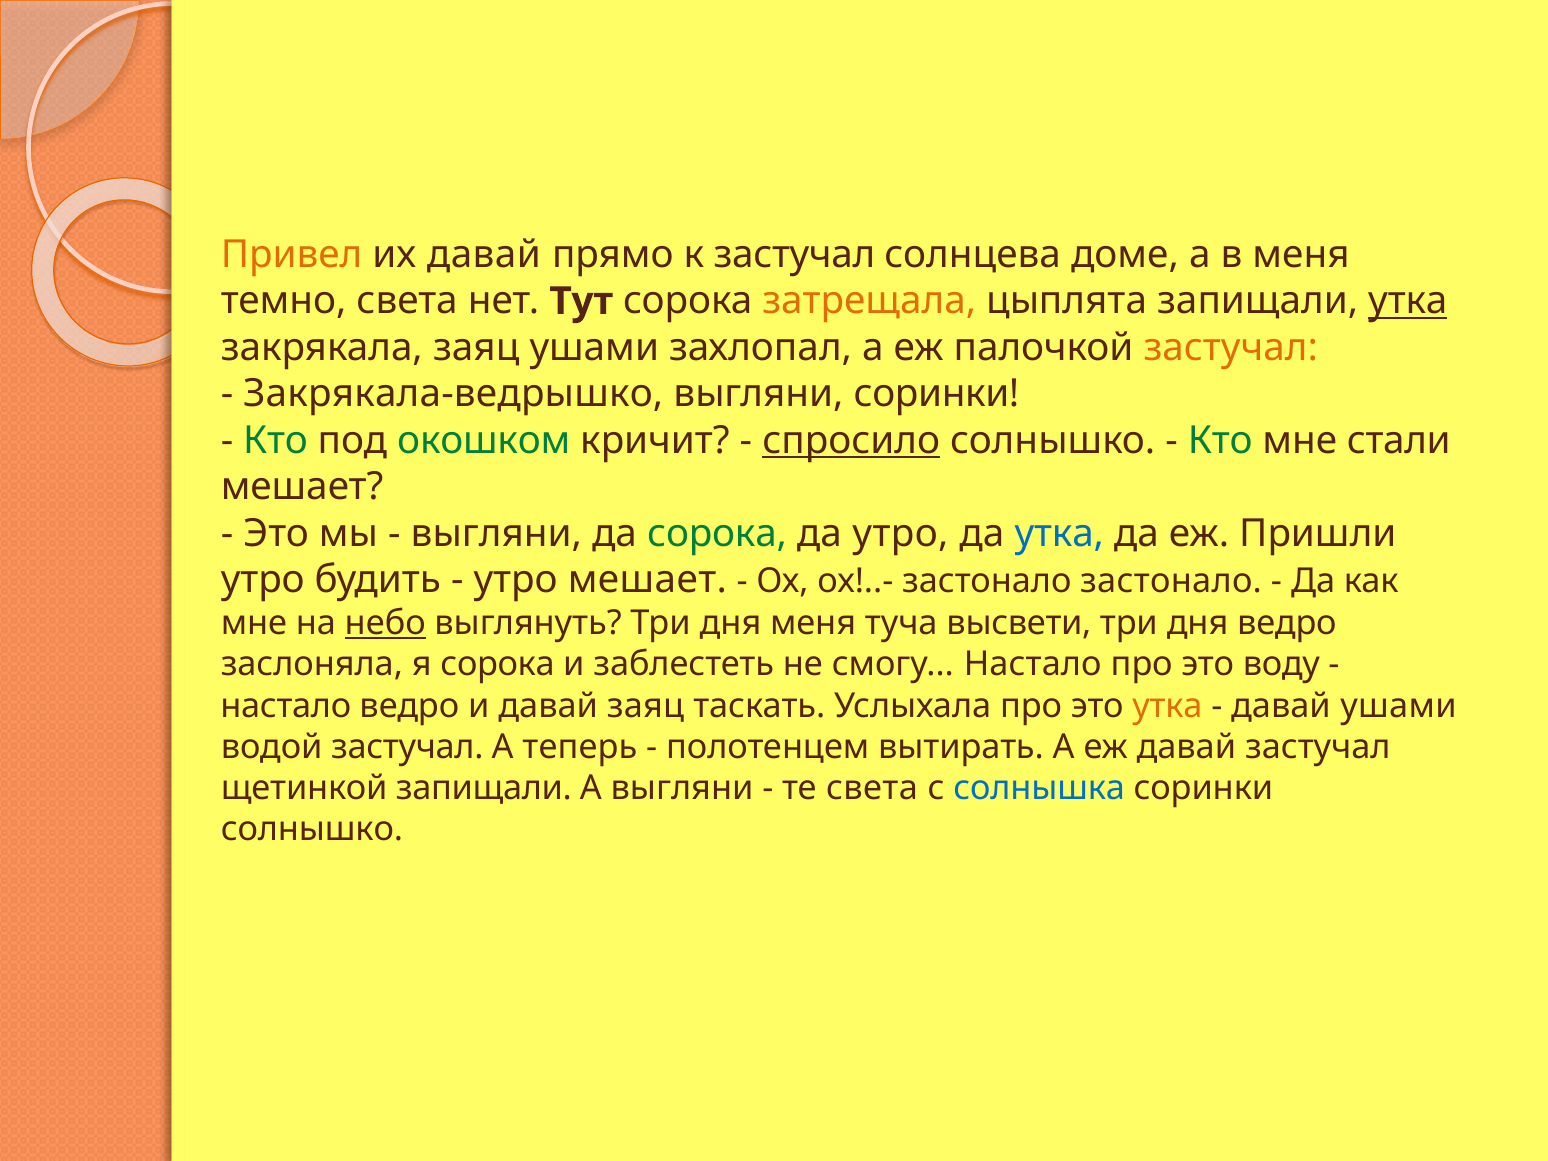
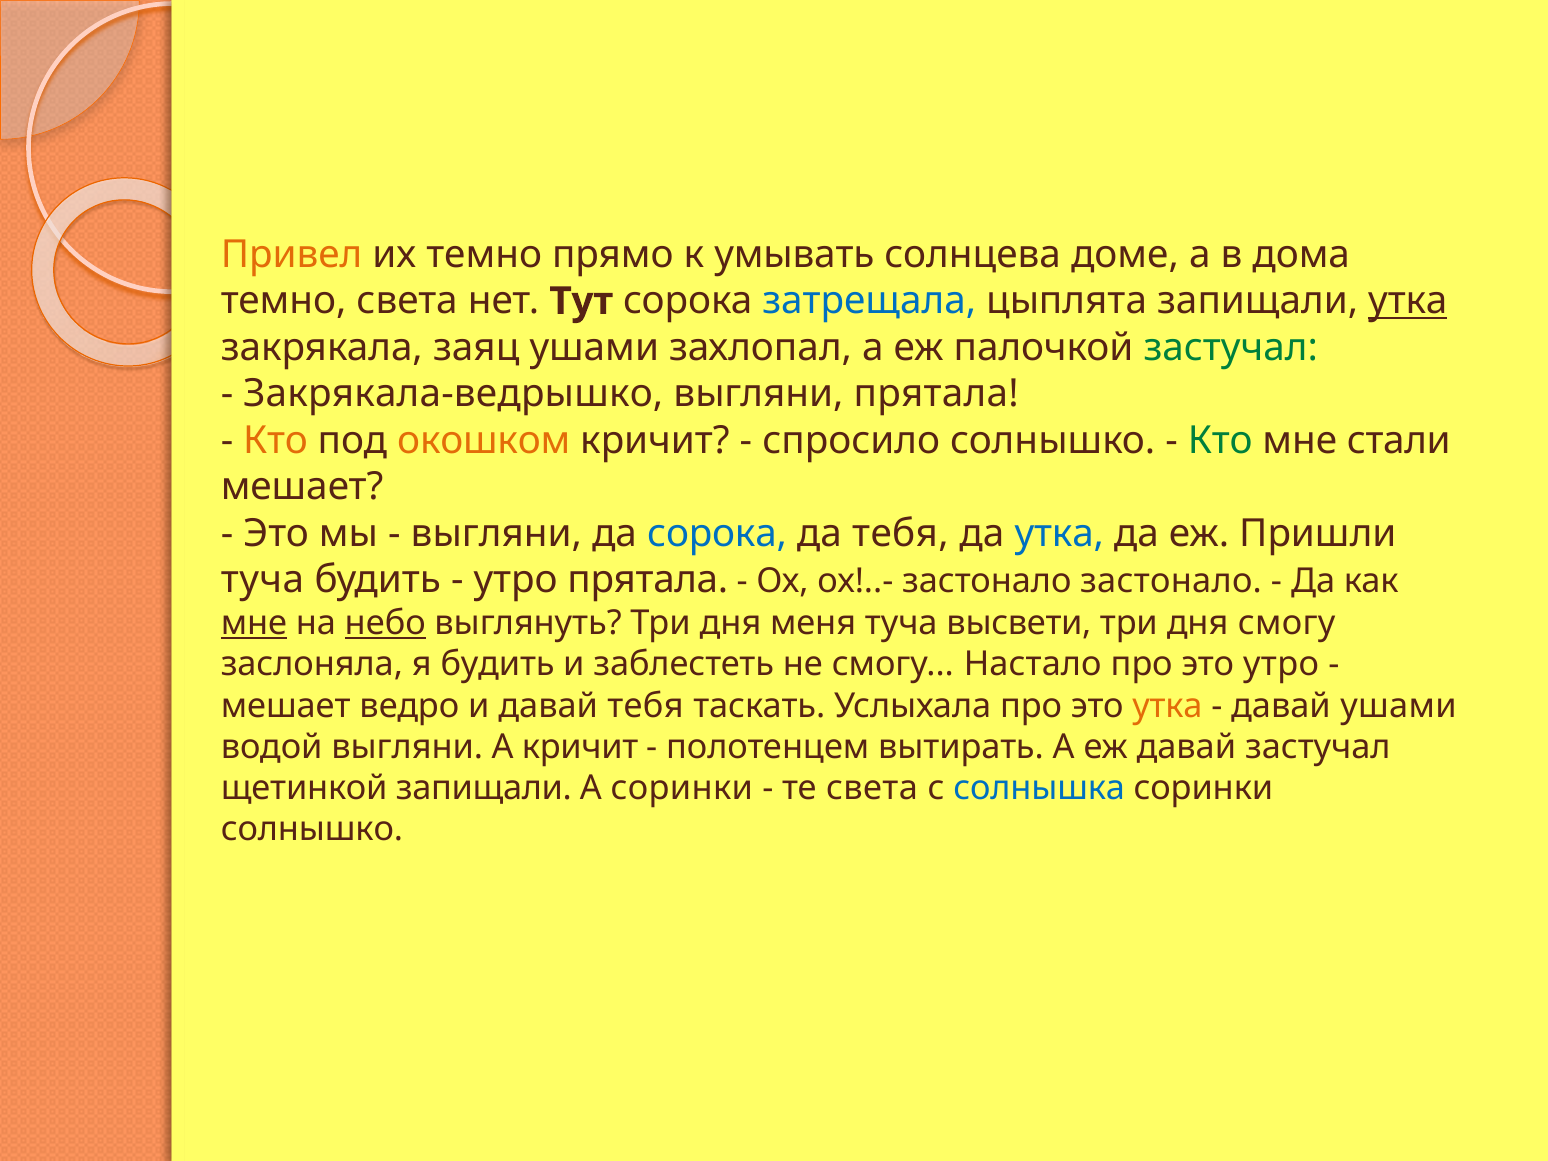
их давай: давай -> темно
к застучал: застучал -> умывать
в меня: меня -> дома
затрещала colour: orange -> blue
застучал at (1231, 348) colour: orange -> green
выгляни соринки: соринки -> прятала
Кто at (276, 440) colour: green -> orange
окошком colour: green -> orange
спросило underline: present -> none
сорока at (717, 533) colour: green -> blue
да утро: утро -> тебя
утро at (263, 580): утро -> туча
утро мешает: мешает -> прятала
мне at (254, 623) underline: none -> present
дня ведро: ведро -> смогу
я сорока: сорока -> будить
это воду: воду -> утро
настало at (286, 706): настало -> мешает
давай заяц: заяц -> тебя
водой застучал: застучал -> выгляни
А теперь: теперь -> кричит
А выгляни: выгляни -> соринки
